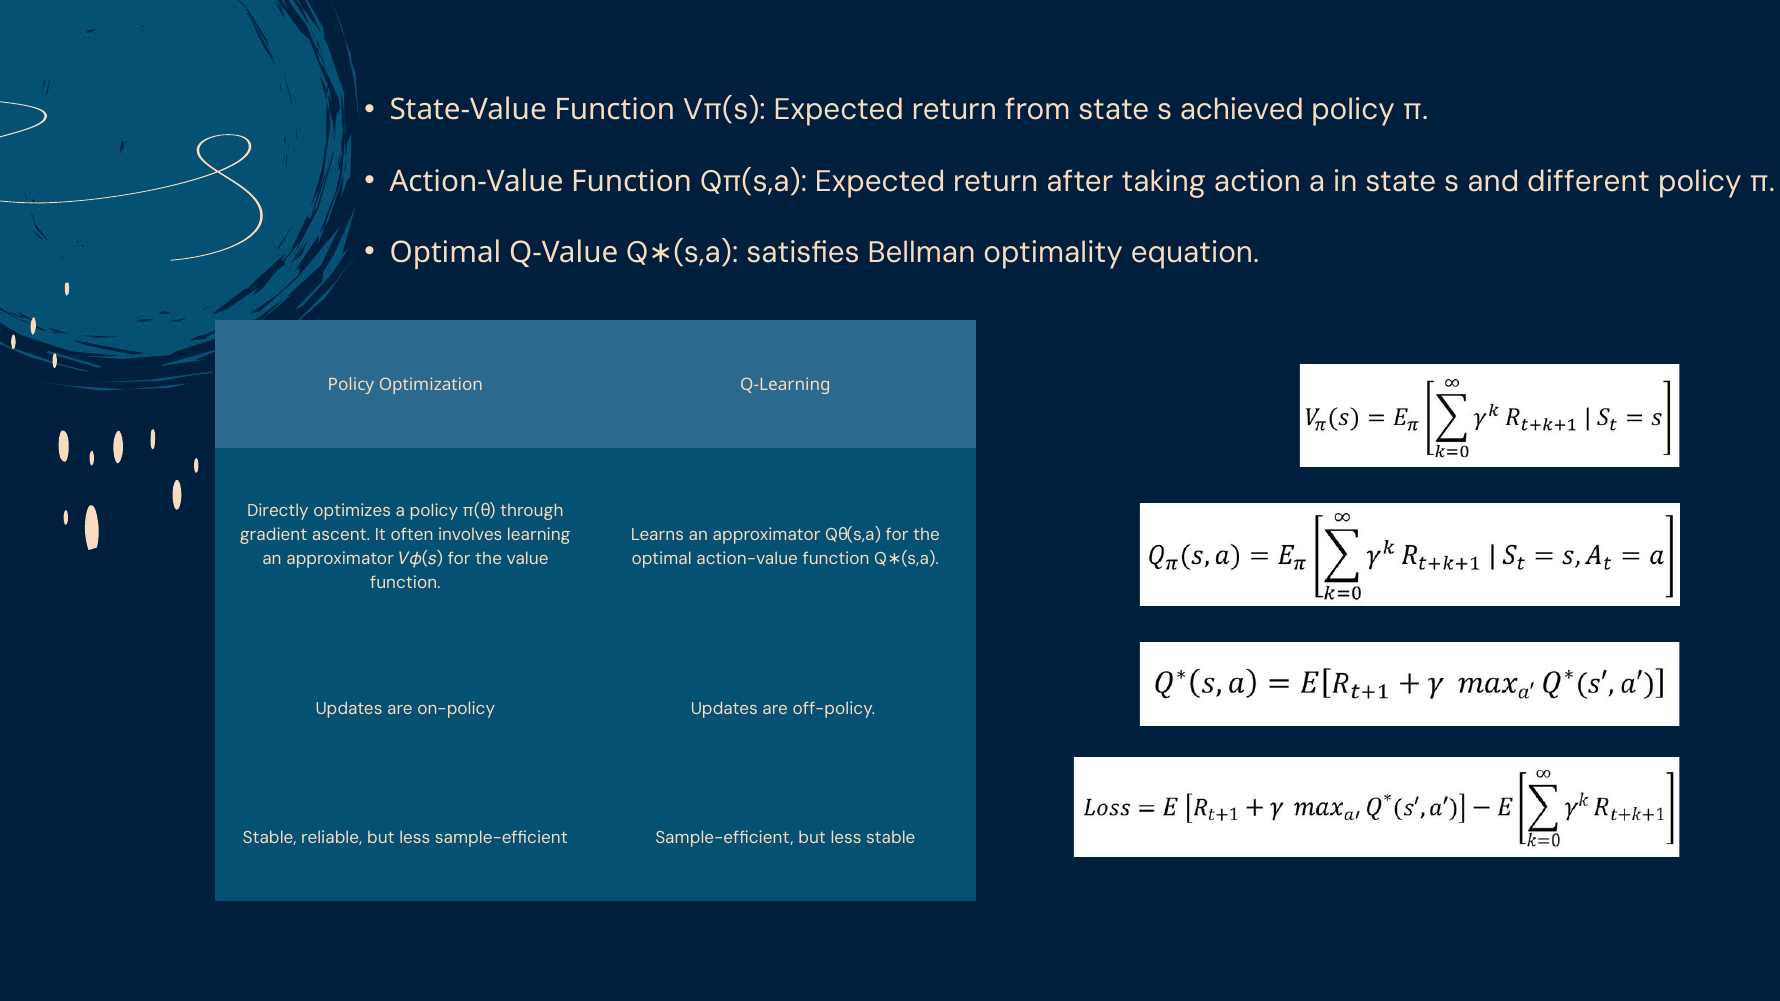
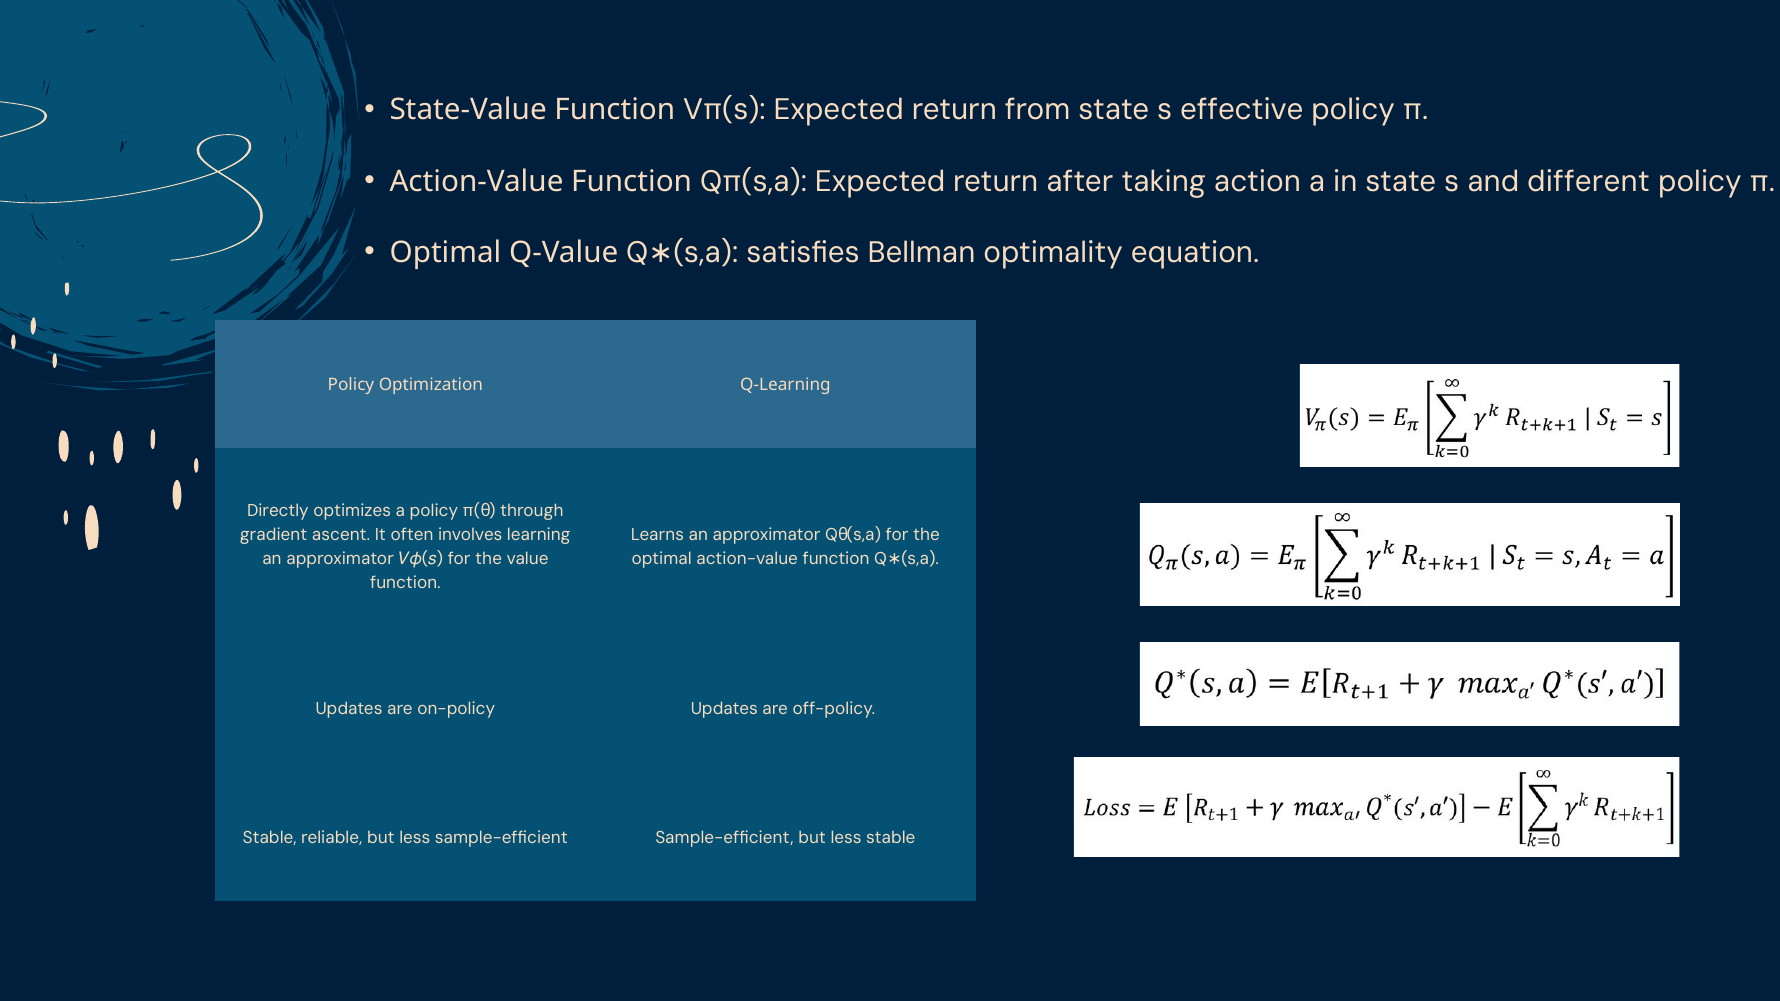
achieved: achieved -> effective
